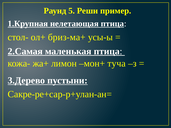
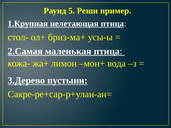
туча: туча -> вода
